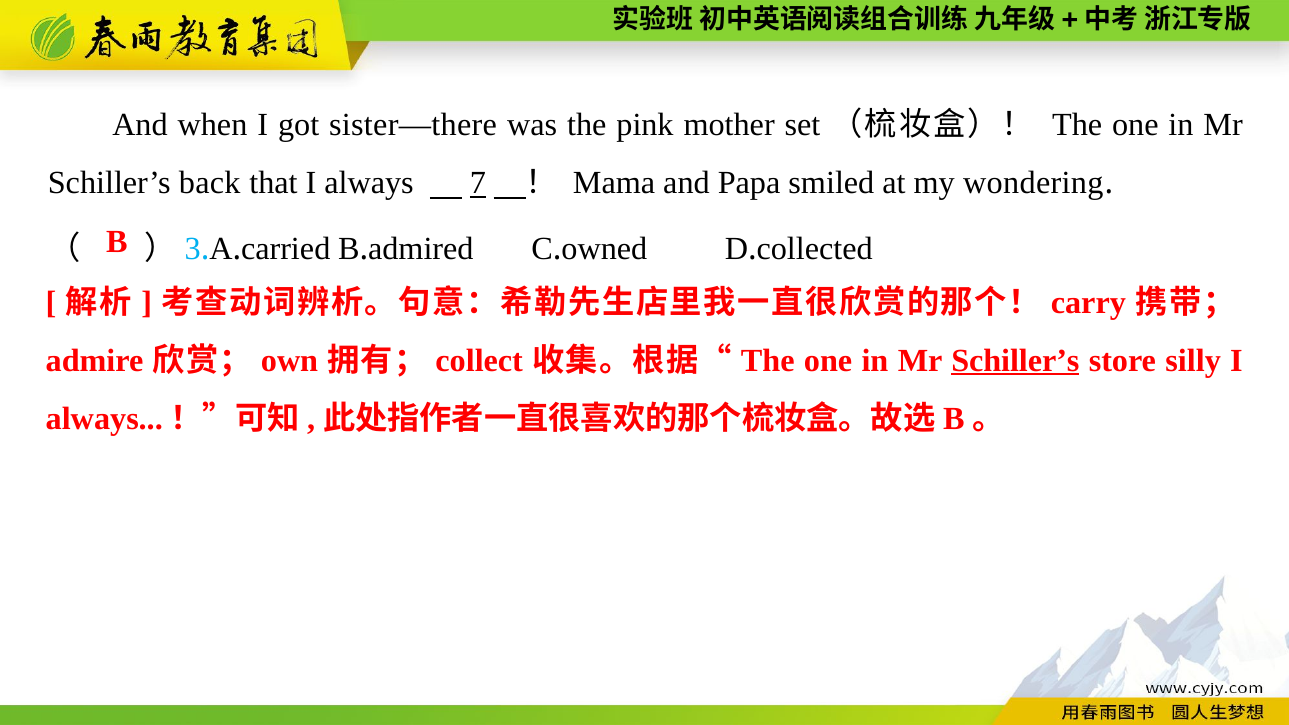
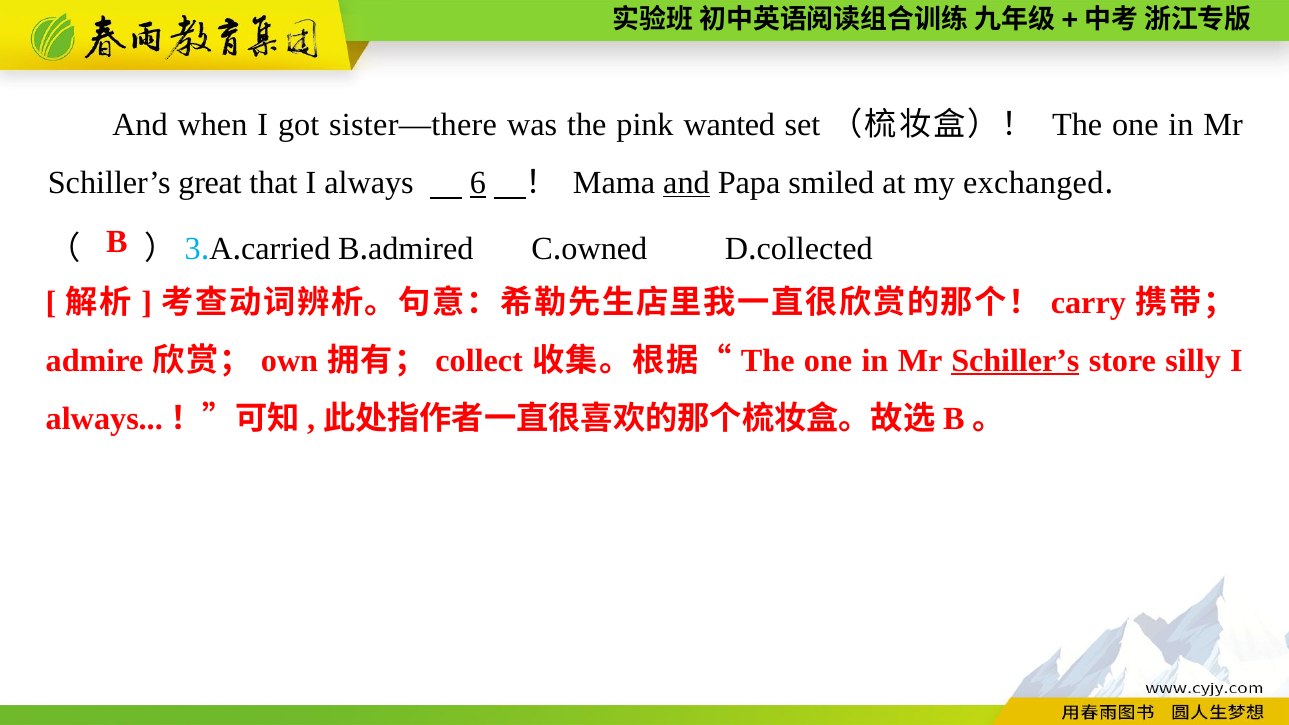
mother: mother -> wanted
back: back -> great
7: 7 -> 6
and at (686, 183) underline: none -> present
wondering: wondering -> exchanged
